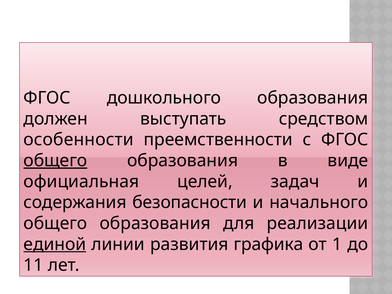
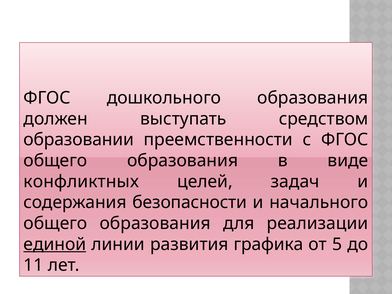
особенности: особенности -> образовании
общего at (55, 161) underline: present -> none
официальная: официальная -> конфликтных
1: 1 -> 5
